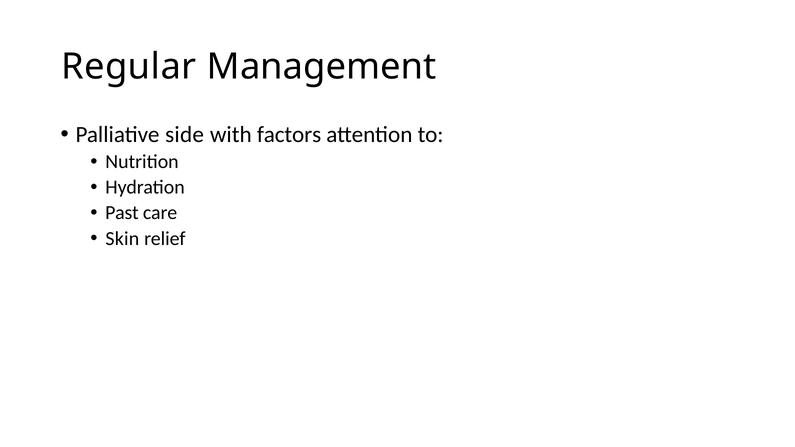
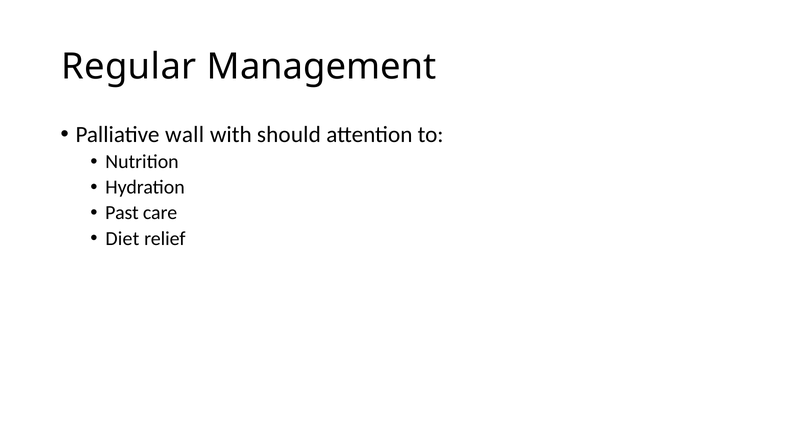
side: side -> wall
factors: factors -> should
Skin: Skin -> Diet
